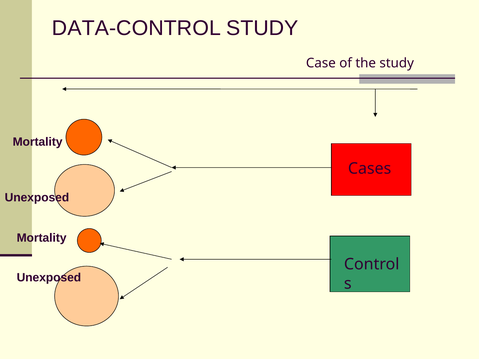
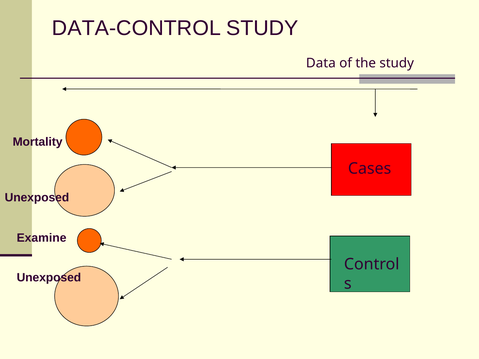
Case: Case -> Data
Mortality at (42, 238): Mortality -> Examine
